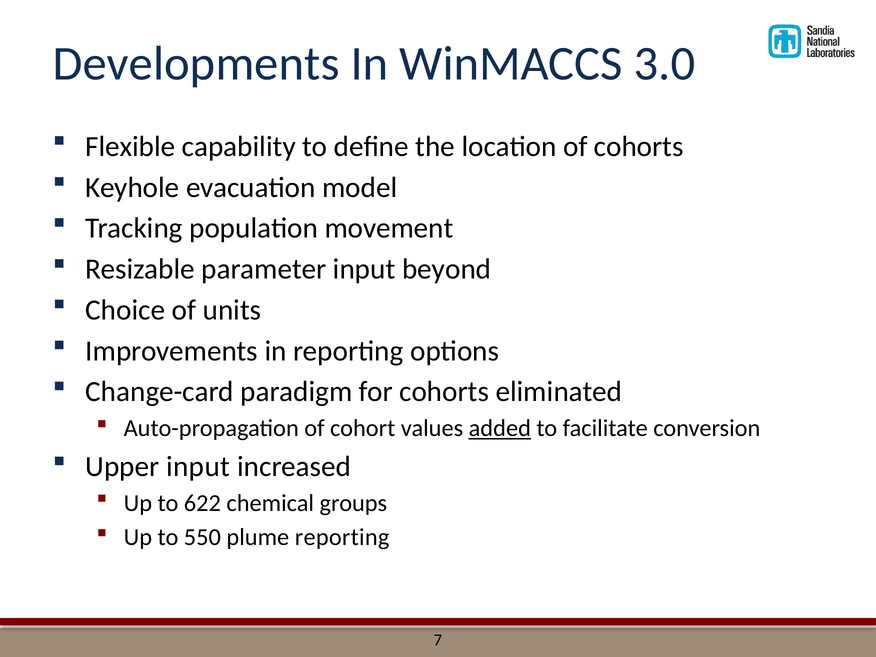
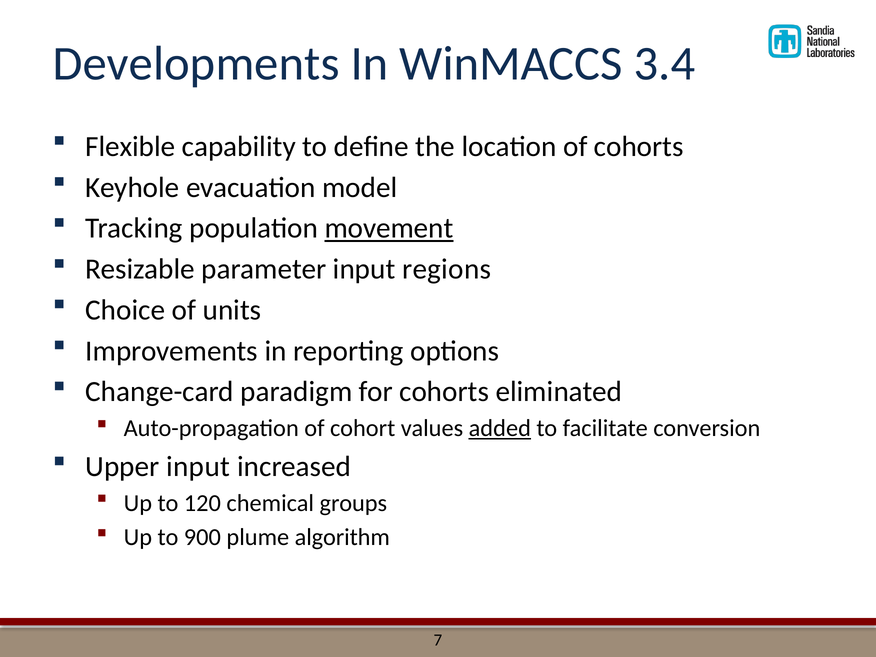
3.0: 3.0 -> 3.4
movement underline: none -> present
beyond: beyond -> regions
622: 622 -> 120
550: 550 -> 900
plume reporting: reporting -> algorithm
